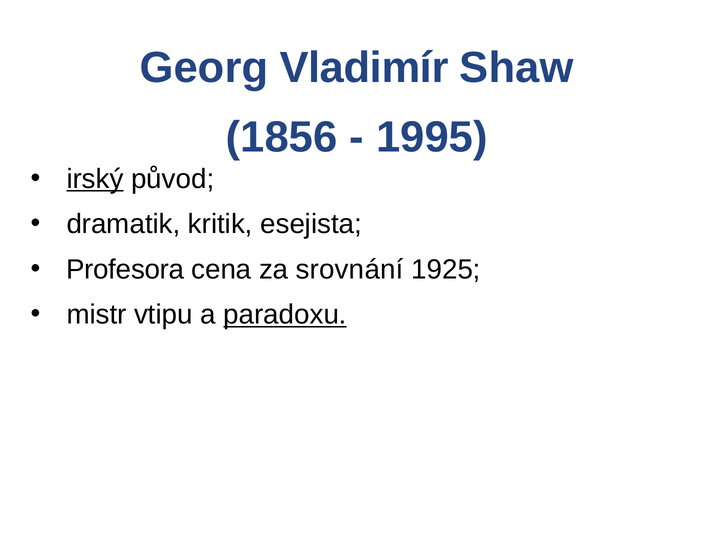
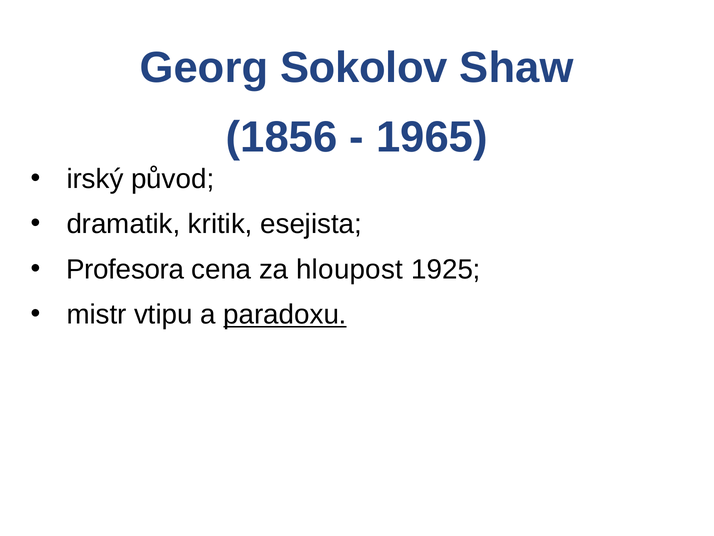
Vladimír: Vladimír -> Sokolov
1995: 1995 -> 1965
irský underline: present -> none
srovnání: srovnání -> hloupost
